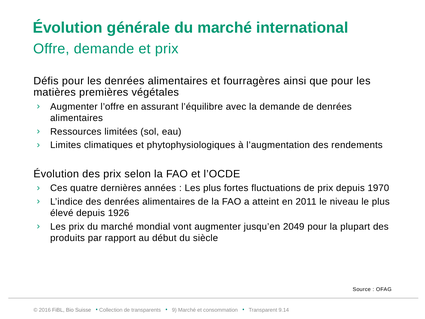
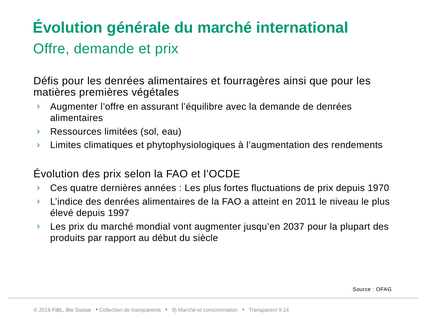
1926: 1926 -> 1997
2049: 2049 -> 2037
